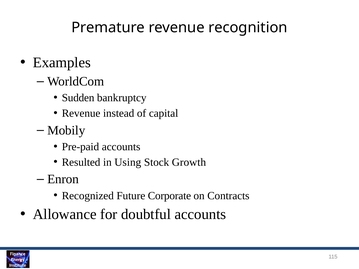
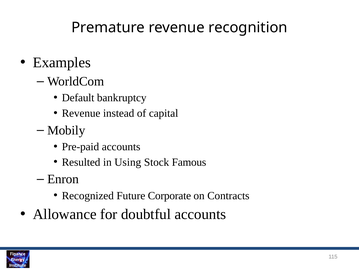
Sudden: Sudden -> Default
Growth: Growth -> Famous
